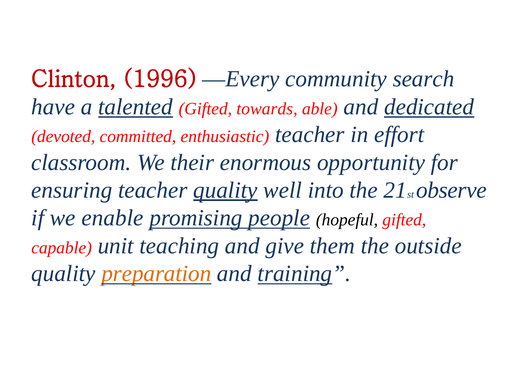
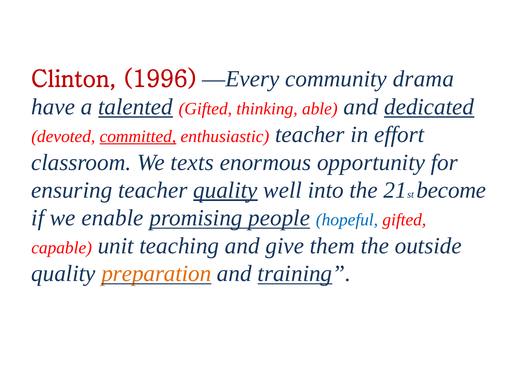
search: search -> drama
towards: towards -> thinking
committed underline: none -> present
their: their -> texts
observe: observe -> become
hopeful colour: black -> blue
